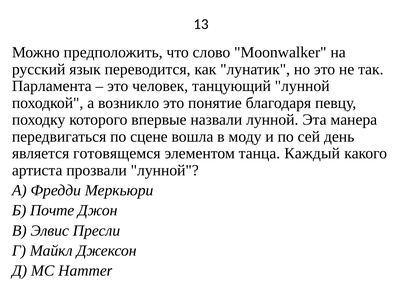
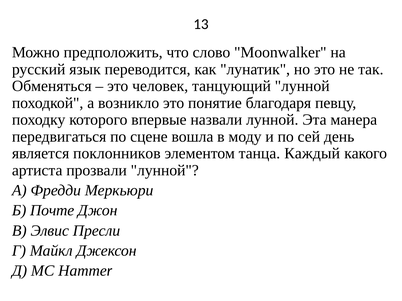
Парламента: Парламента -> Обменяться
готовящемся: готовящемся -> поклонников
